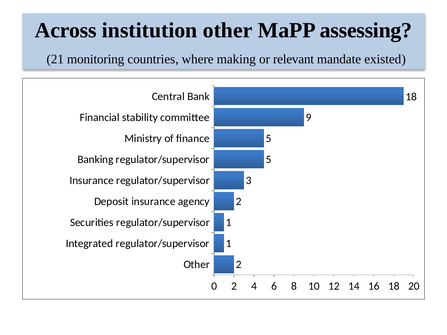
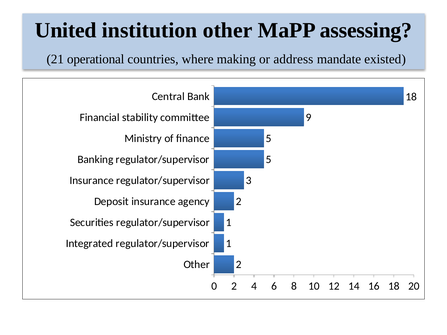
Across: Across -> United
monitoring: monitoring -> operational
relevant: relevant -> address
